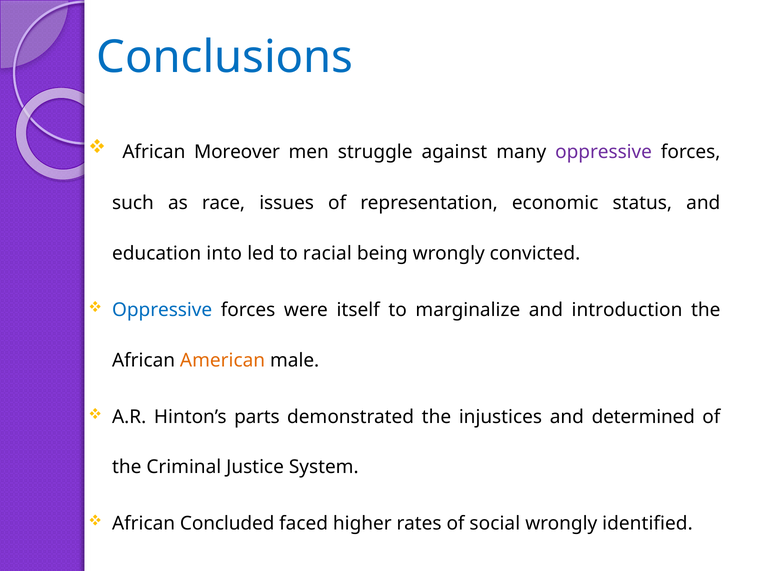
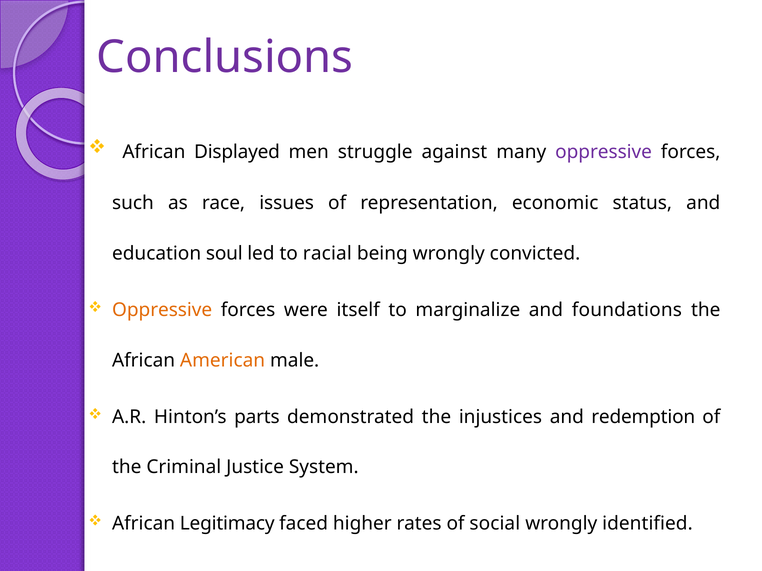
Conclusions colour: blue -> purple
Moreover: Moreover -> Displayed
into: into -> soul
Oppressive at (162, 310) colour: blue -> orange
introduction: introduction -> foundations
determined: determined -> redemption
Concluded: Concluded -> Legitimacy
